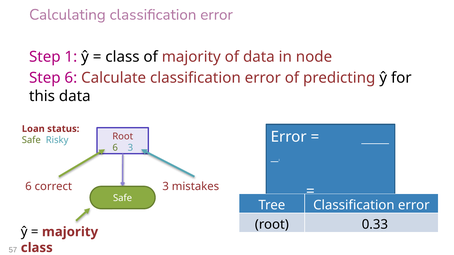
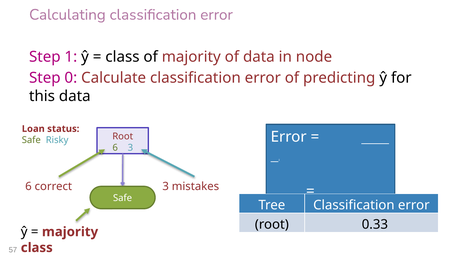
Step 6: 6 -> 0
